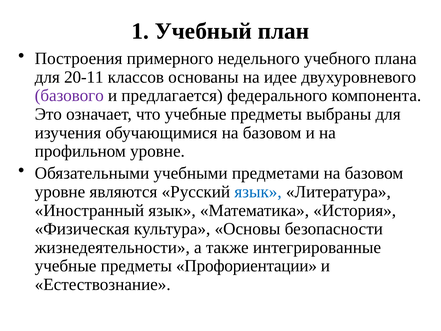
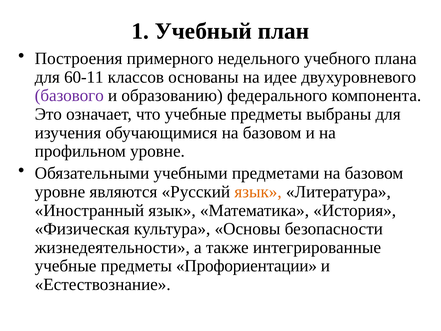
20-11: 20-11 -> 60-11
предлагается: предлагается -> образованию
язык at (258, 192) colour: blue -> orange
